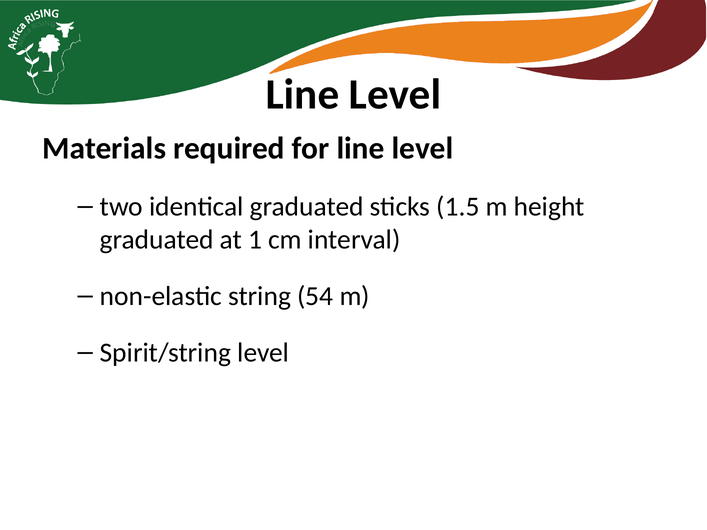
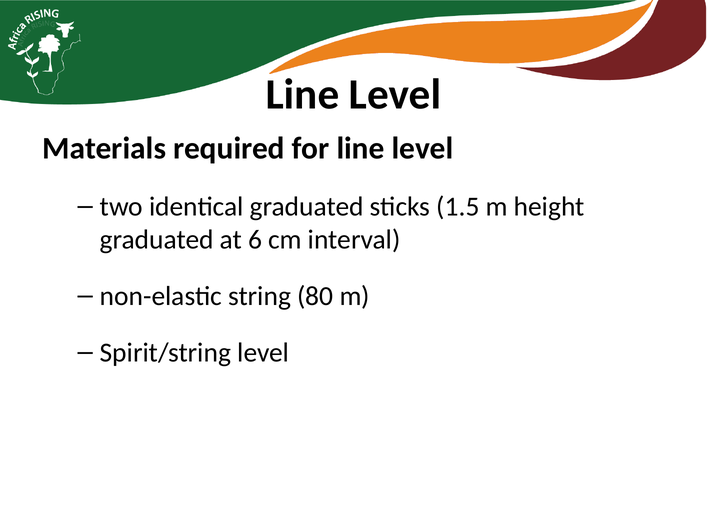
1: 1 -> 6
54: 54 -> 80
